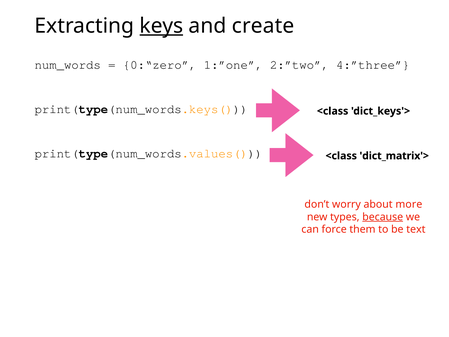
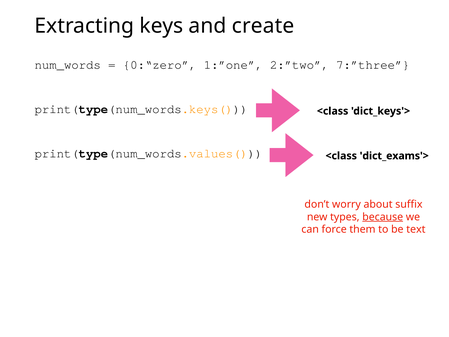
keys underline: present -> none
4:”three: 4:”three -> 7:”three
dict_matrix'>: dict_matrix'> -> dict_exams'>
more: more -> suffix
